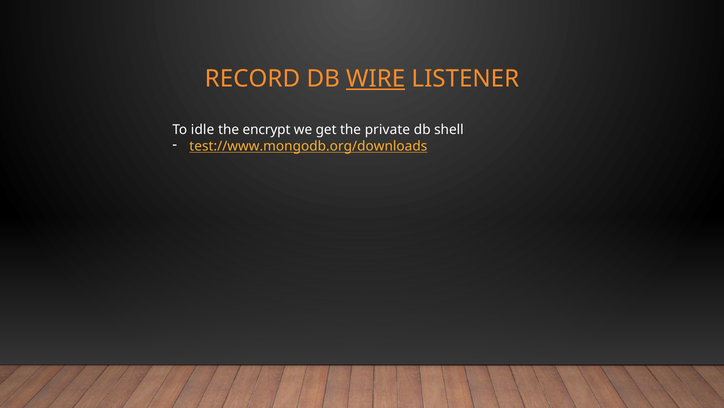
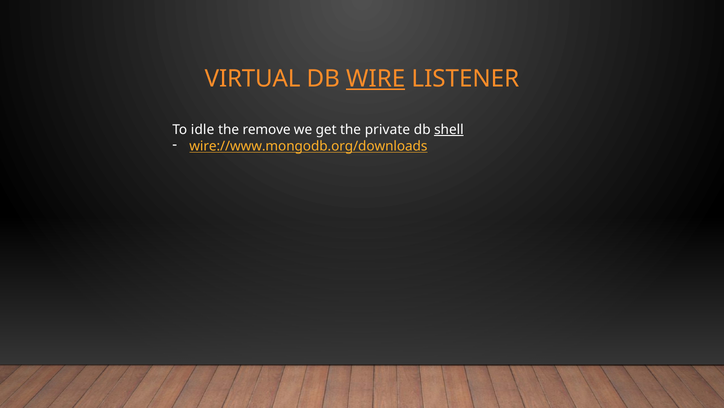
RECORD: RECORD -> VIRTUAL
encrypt: encrypt -> remove
shell underline: none -> present
test://www.mongodb.org/downloads: test://www.mongodb.org/downloads -> wire://www.mongodb.org/downloads
